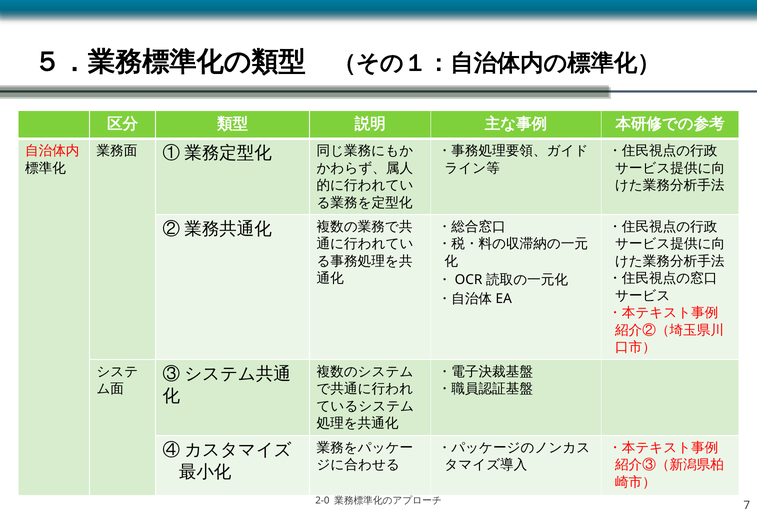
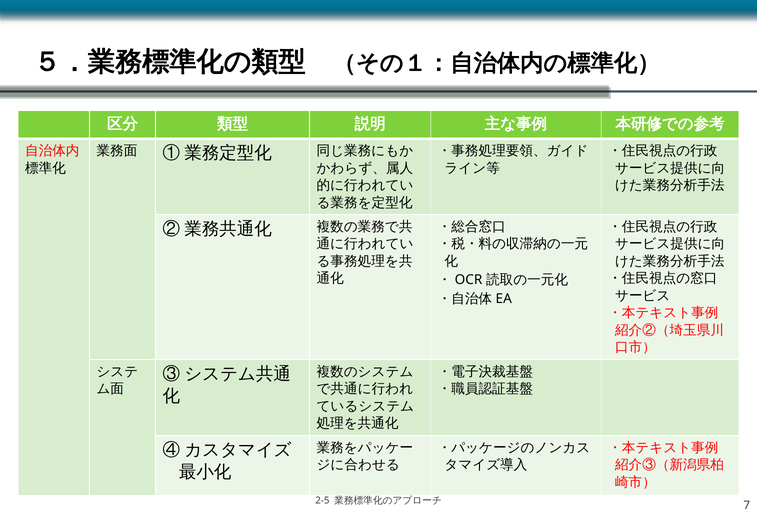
2-0: 2-0 -> 2-5
